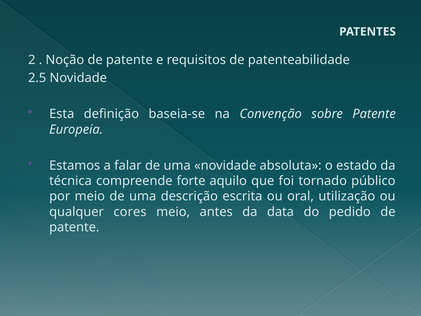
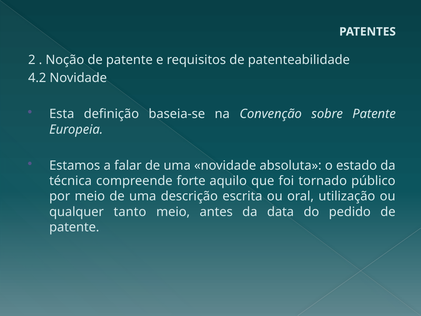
2.5: 2.5 -> 4.2
cores: cores -> tanto
